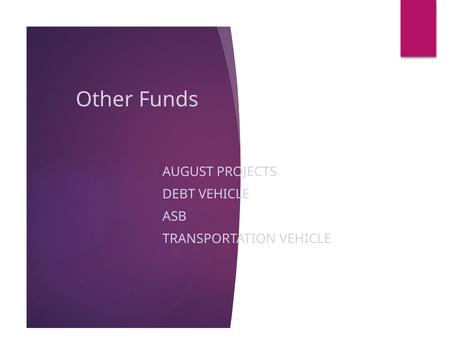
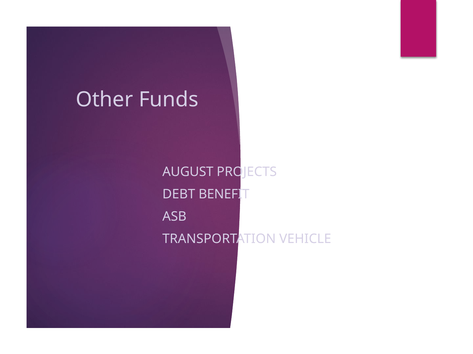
DEBT VEHICLE: VEHICLE -> BENEFIT
